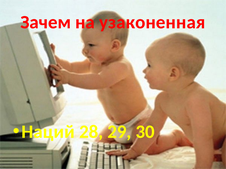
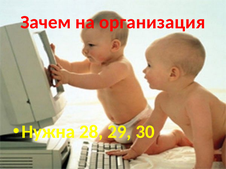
узаконенная: узаконенная -> организация
Наций: Наций -> Нужна
